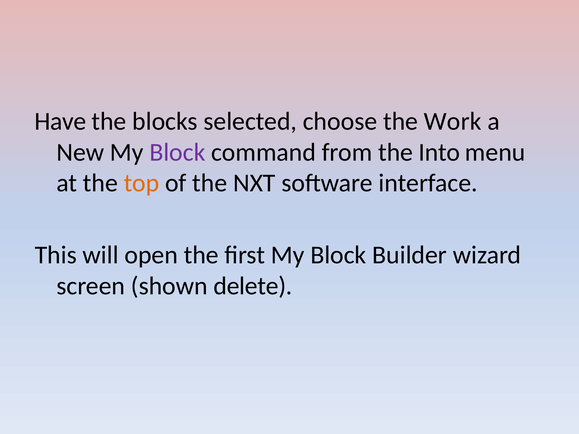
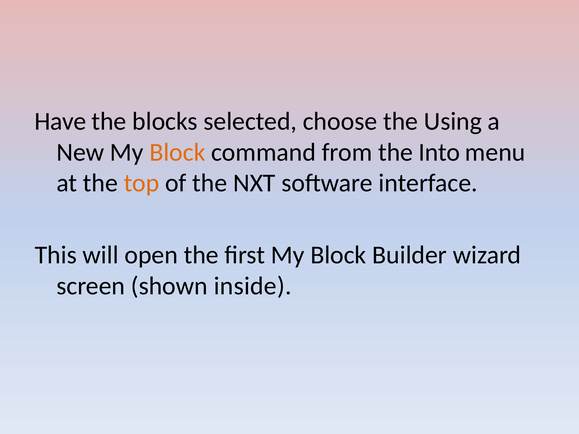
Work: Work -> Using
Block at (177, 152) colour: purple -> orange
delete: delete -> inside
